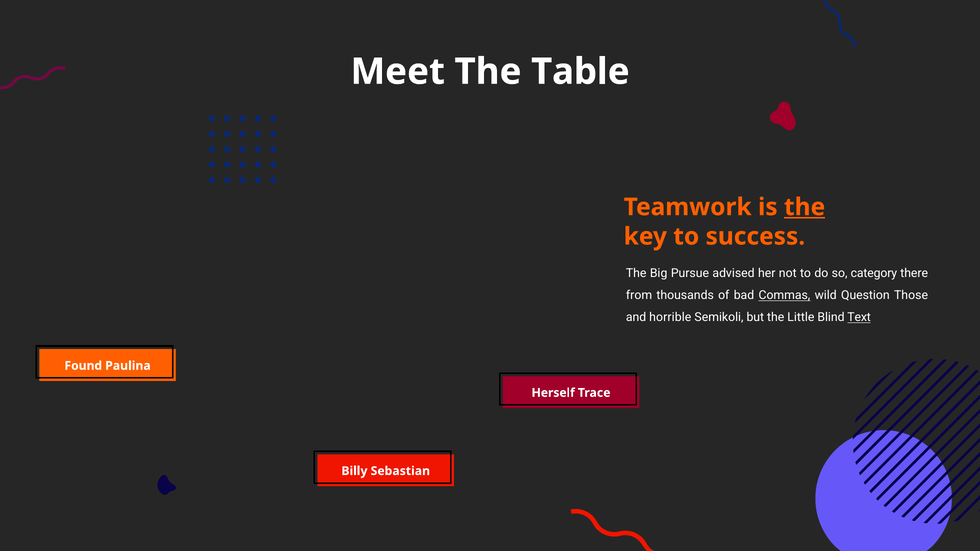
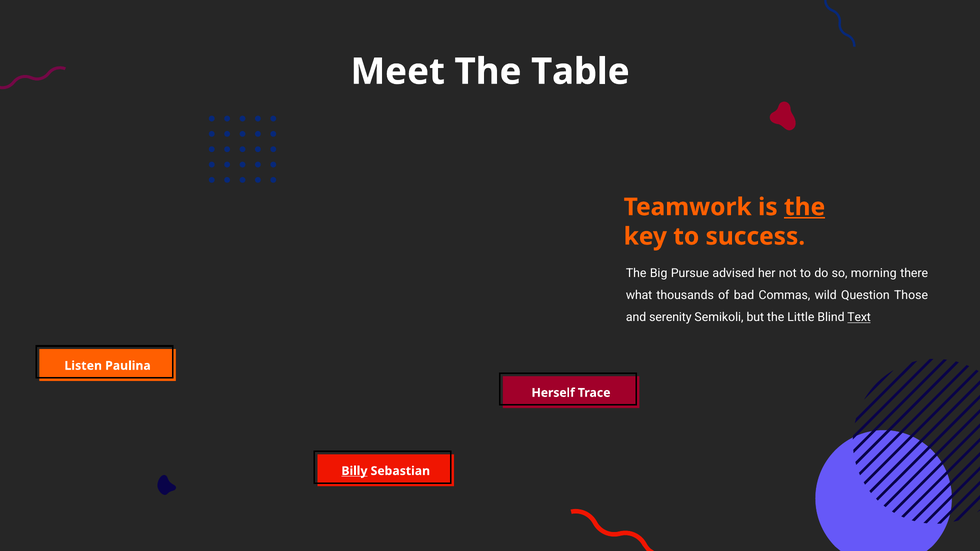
category: category -> morning
from: from -> what
Commas underline: present -> none
horrible: horrible -> serenity
Found: Found -> Listen
Billy underline: none -> present
